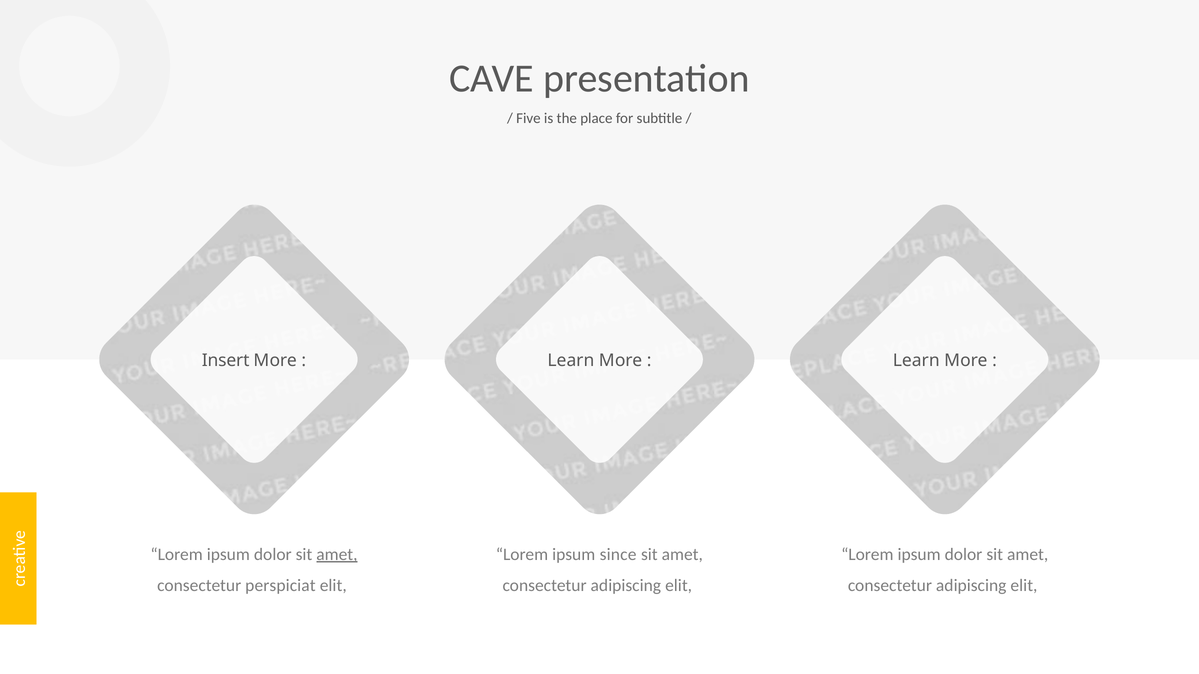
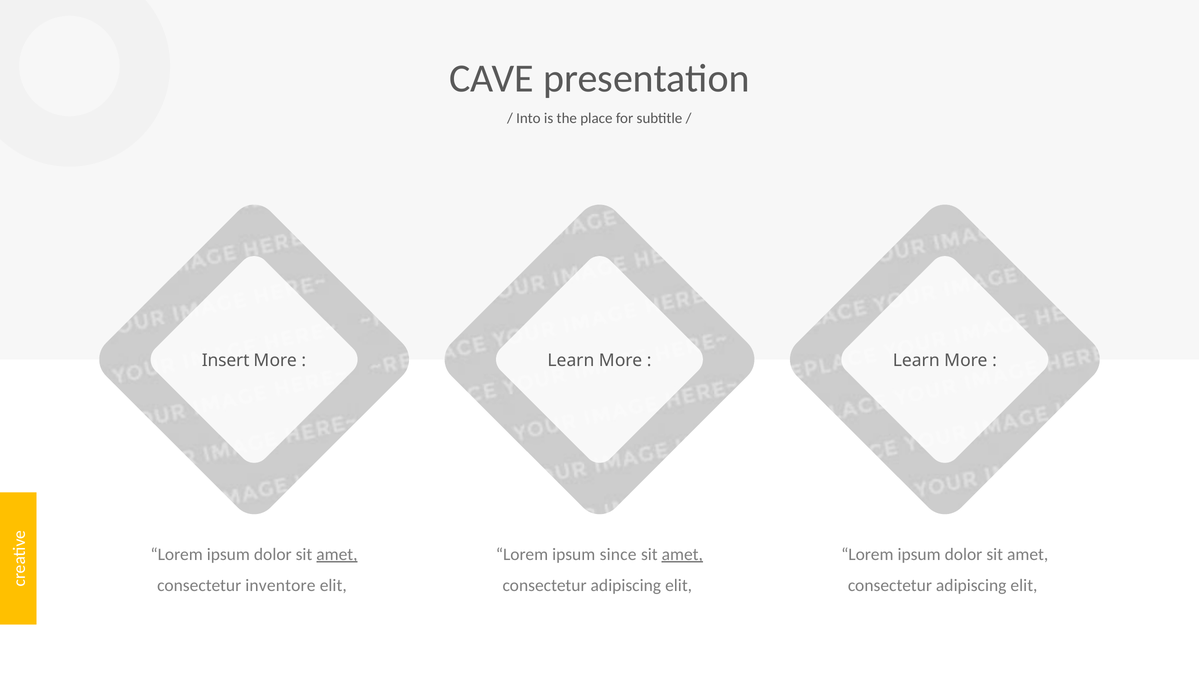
Five: Five -> Into
amet at (682, 555) underline: none -> present
perspiciat: perspiciat -> inventore
